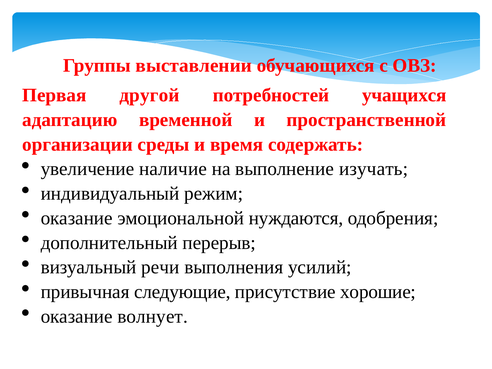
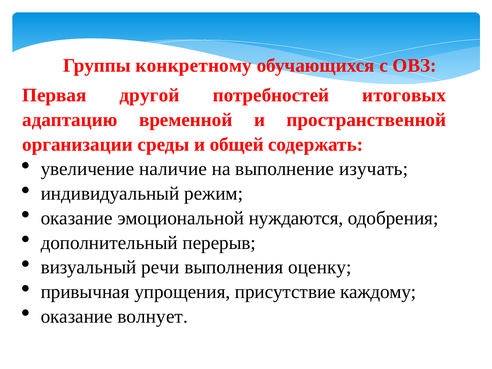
выставлении: выставлении -> конкретному
учащихся: учащихся -> итоговых
время: время -> общей
усилий: усилий -> оценку
следующие: следующие -> упрощения
хорошие: хорошие -> каждому
